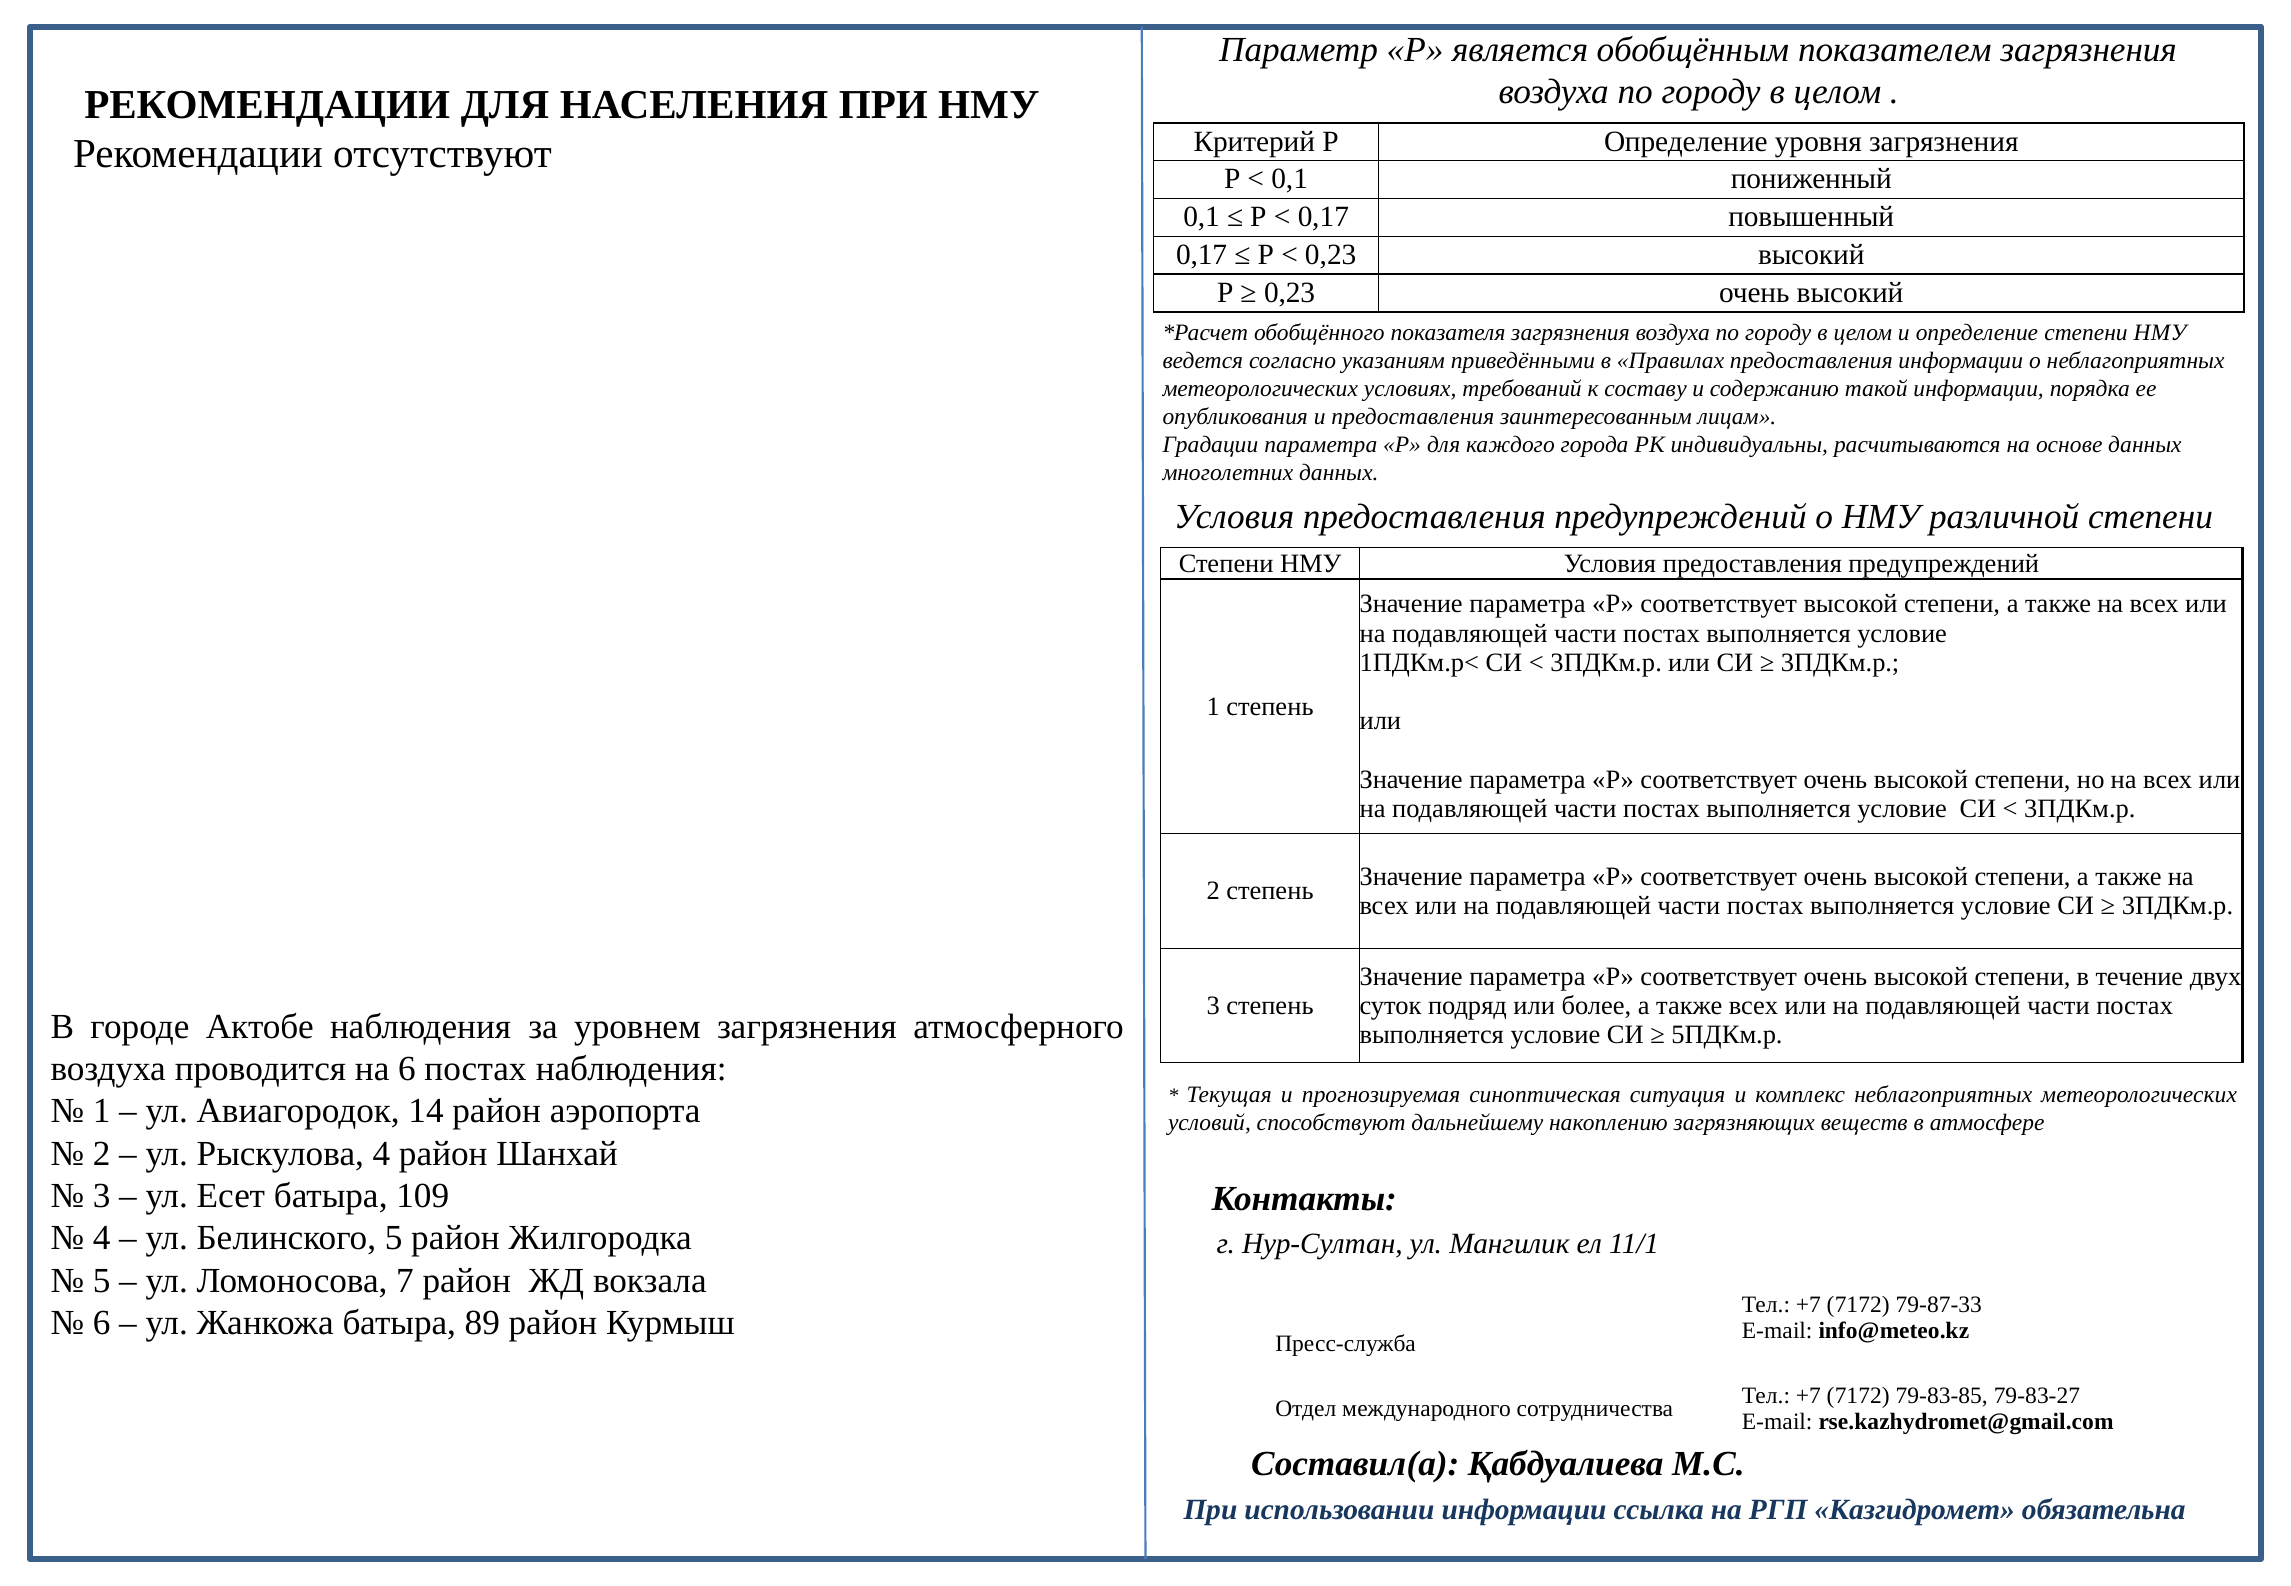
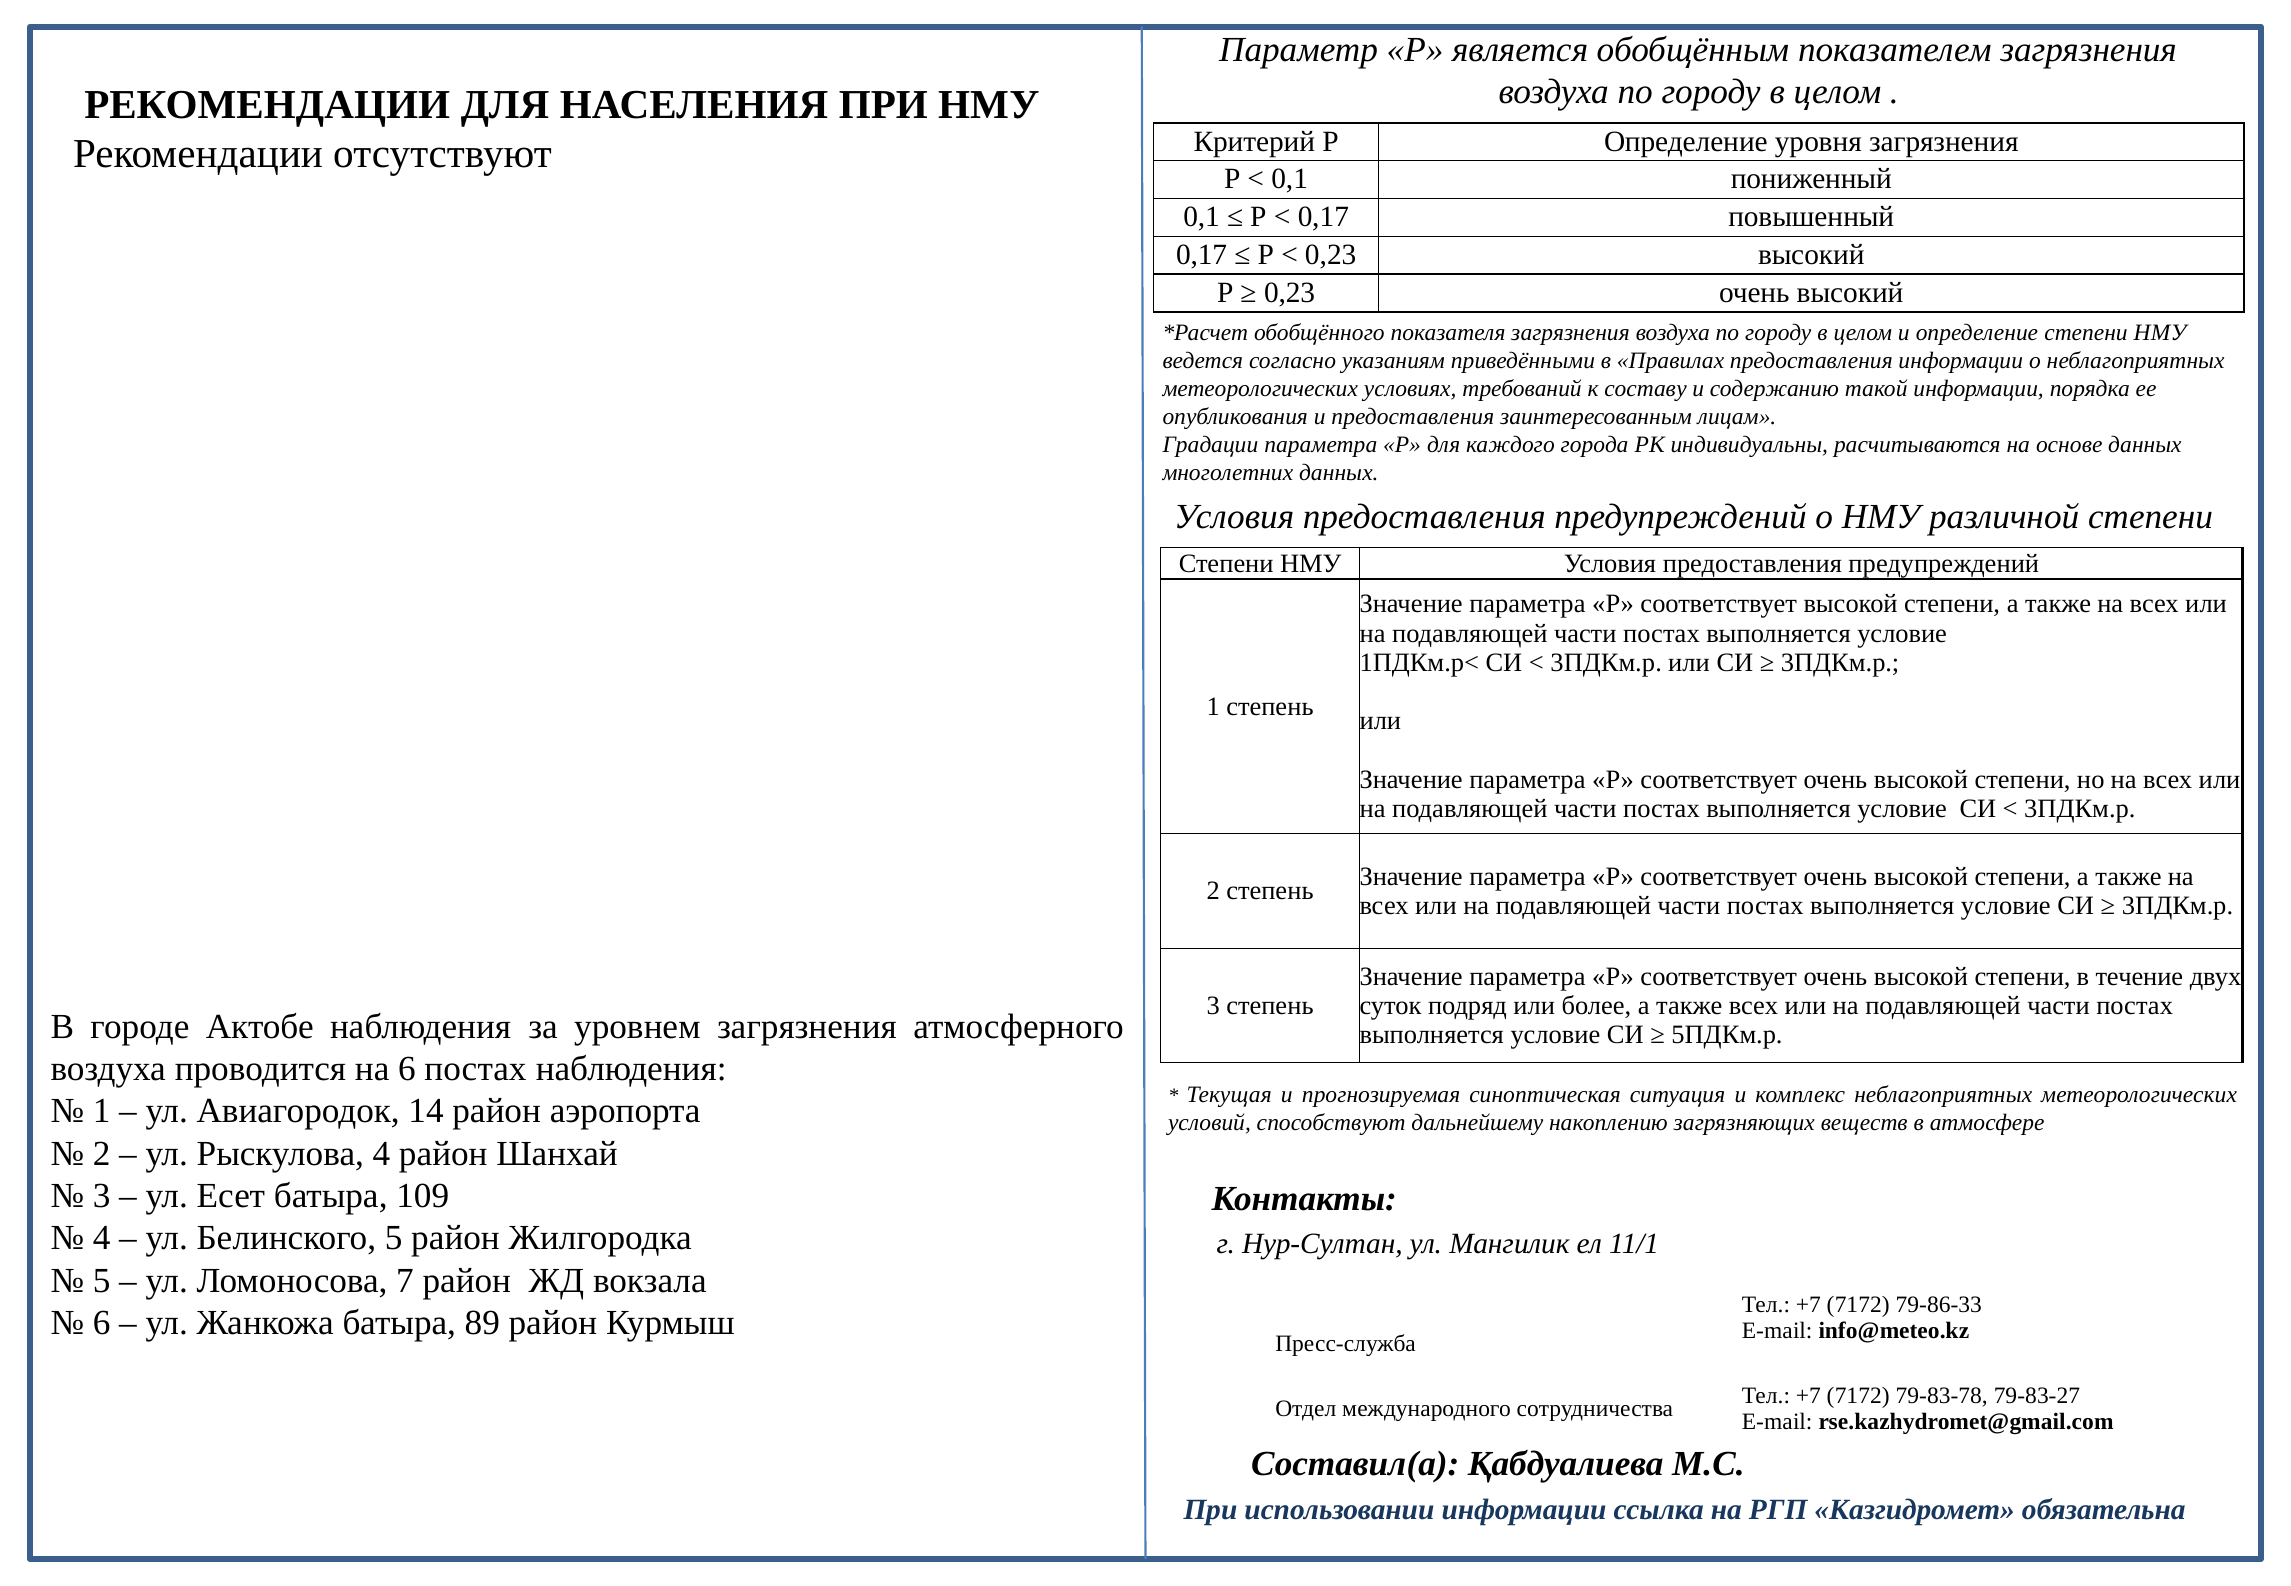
79-87-33: 79-87-33 -> 79-86-33
79-83-85: 79-83-85 -> 79-83-78
